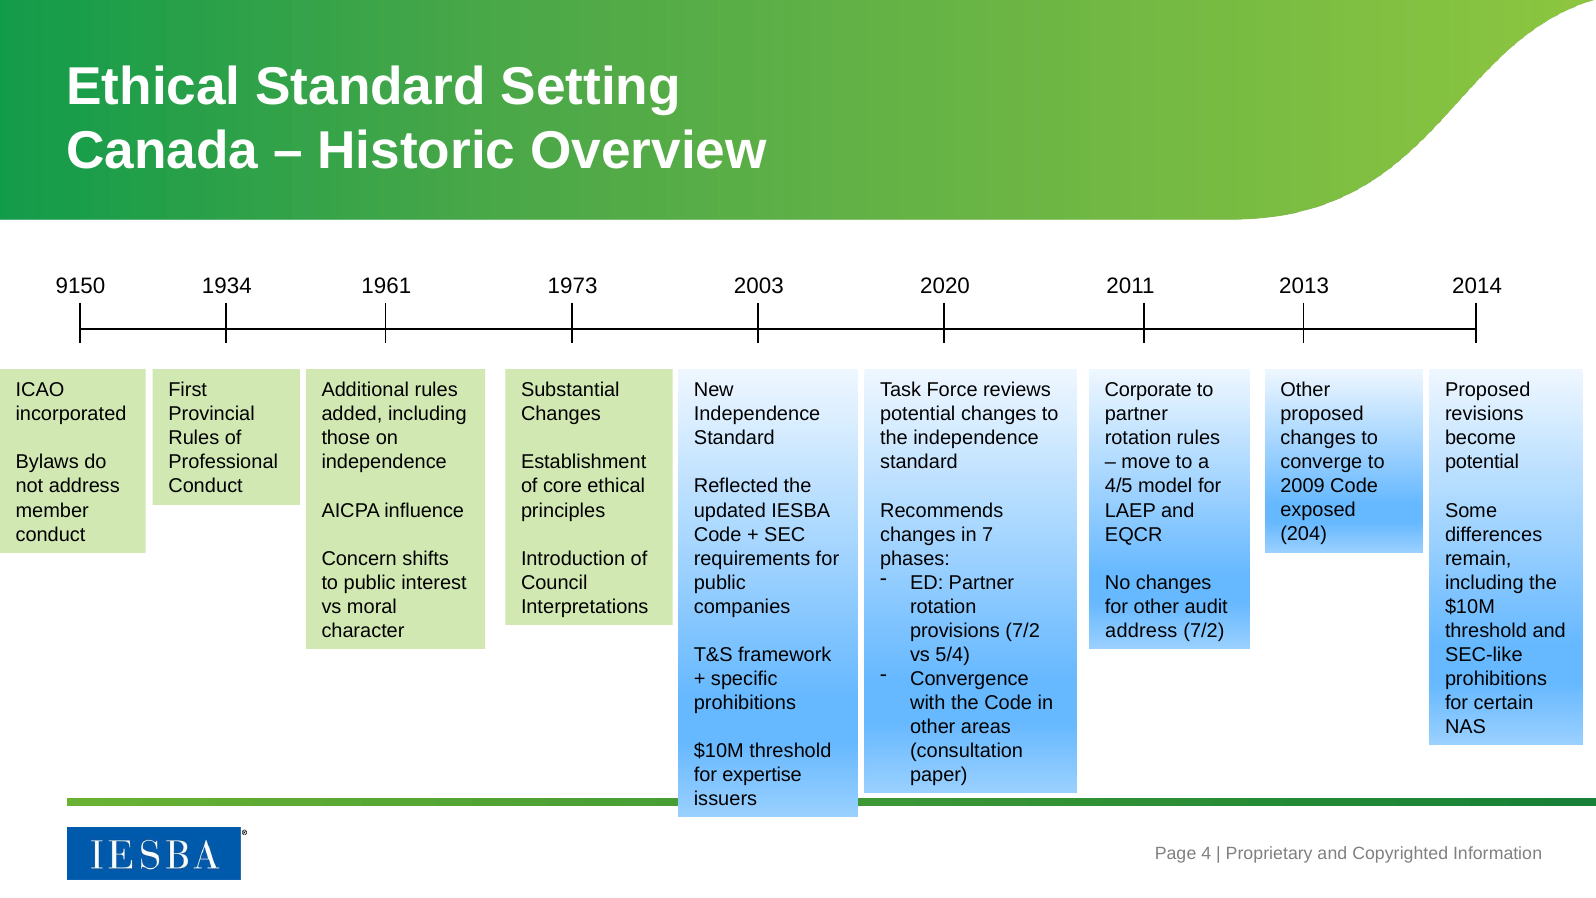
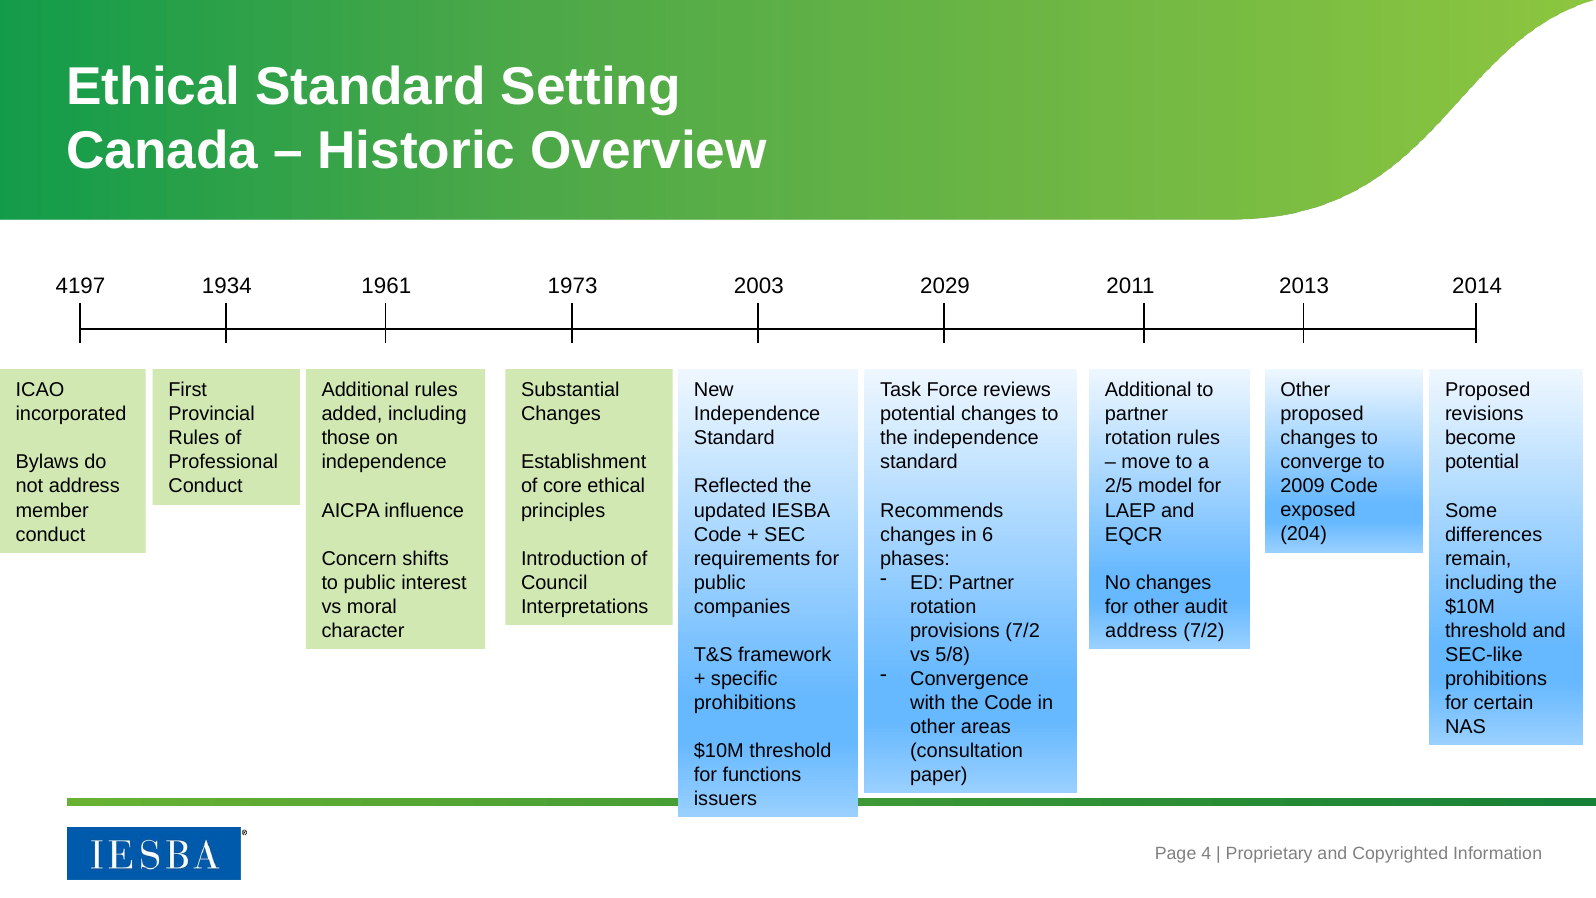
9150: 9150 -> 4197
2020: 2020 -> 2029
Corporate at (1148, 390): Corporate -> Additional
4/5: 4/5 -> 2/5
7: 7 -> 6
5/4: 5/4 -> 5/8
expertise: expertise -> functions
